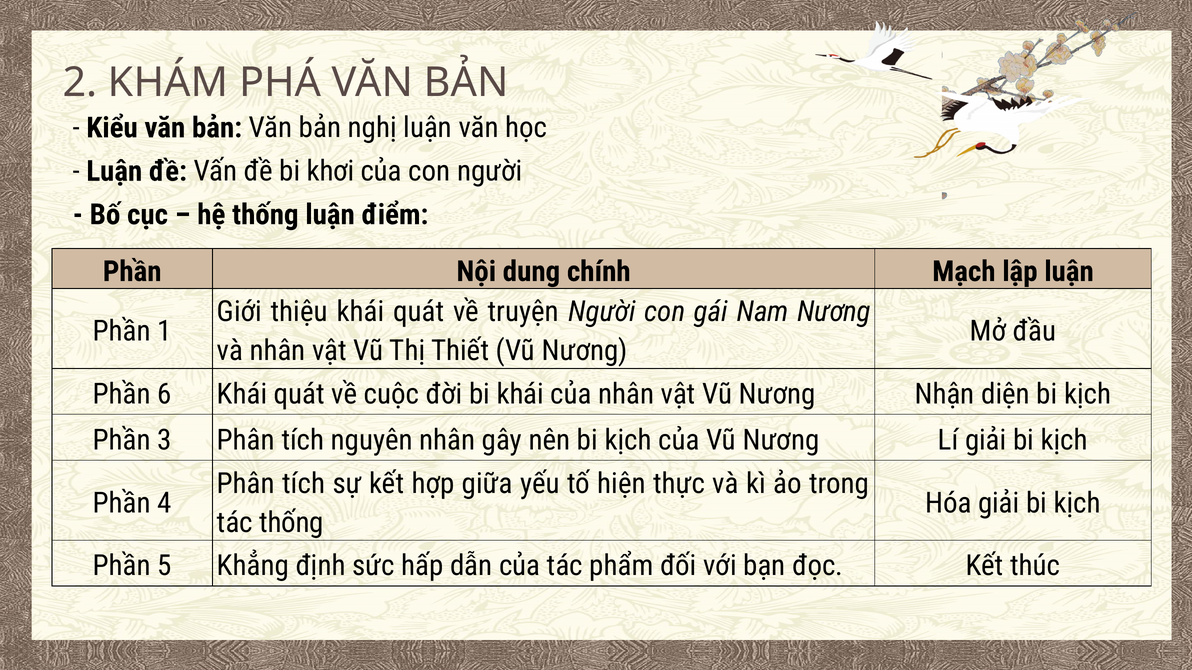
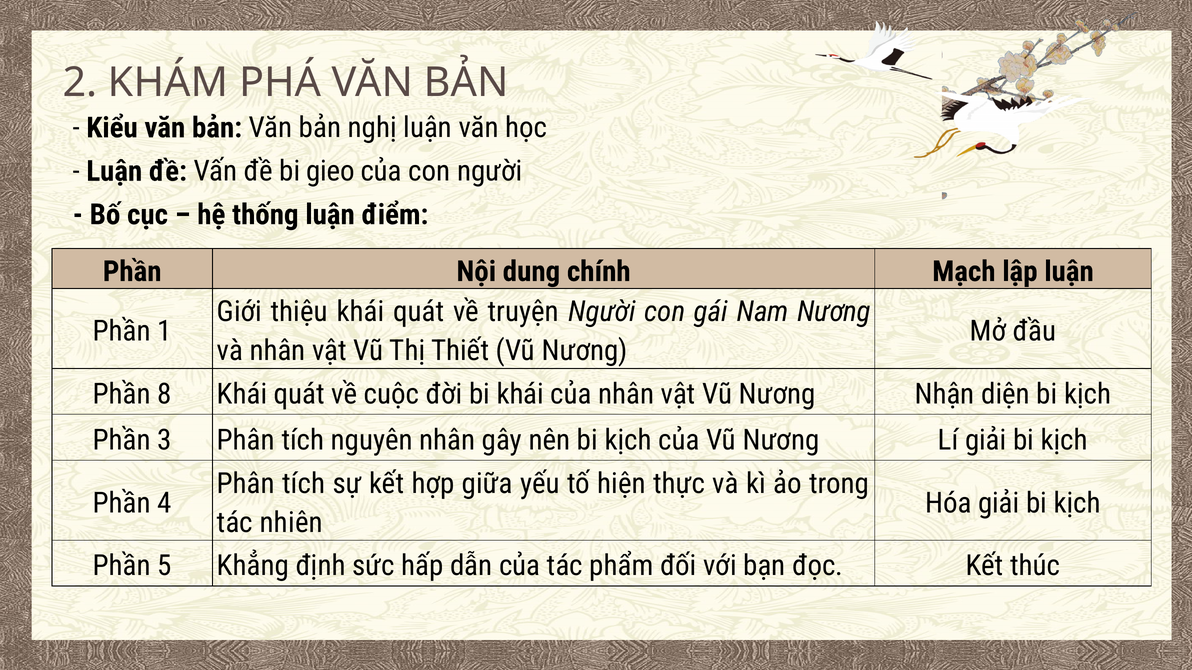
khơi: khơi -> gieo
6: 6 -> 8
tác thống: thống -> nhiên
